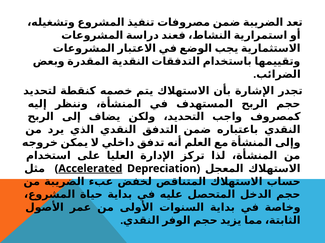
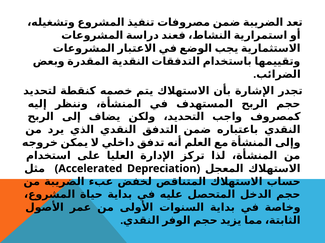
Accelerated underline: present -> none
